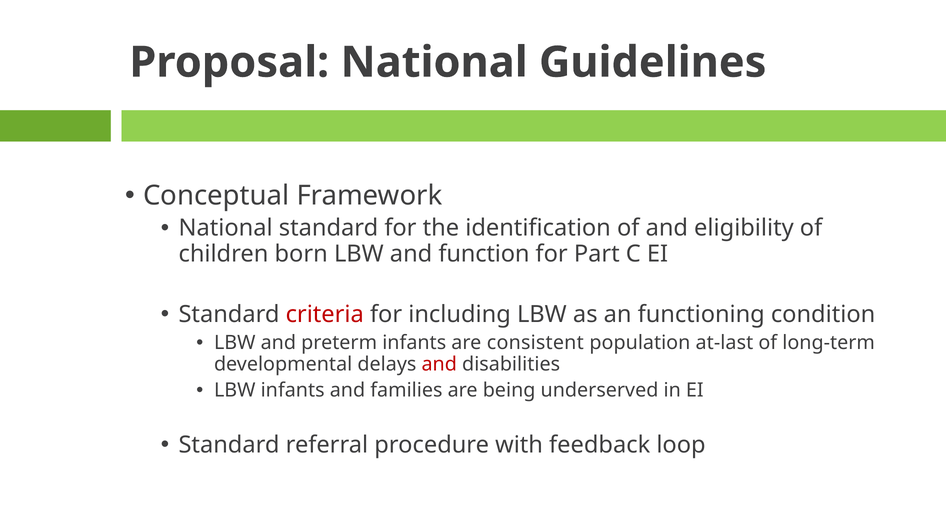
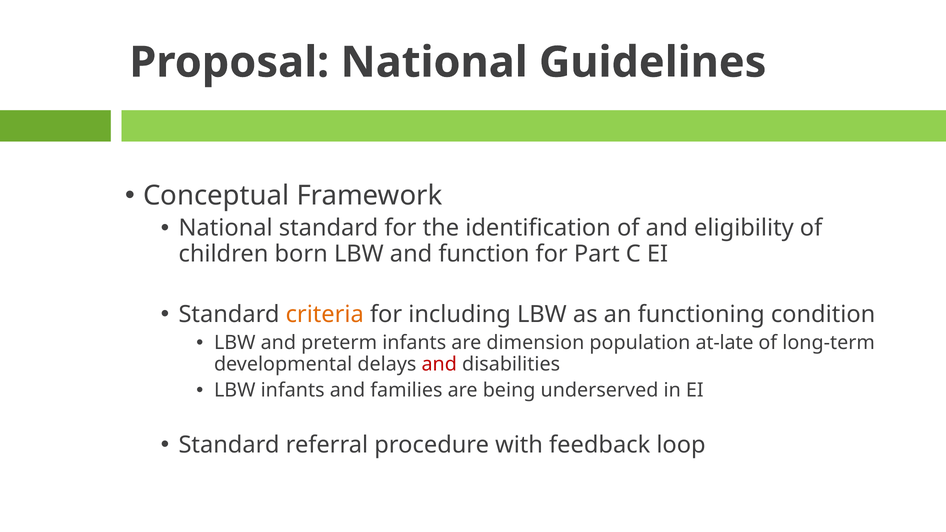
criteria colour: red -> orange
consistent: consistent -> dimension
at-last: at-last -> at-late
